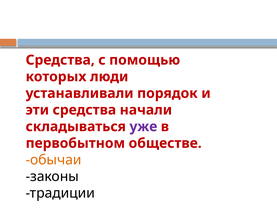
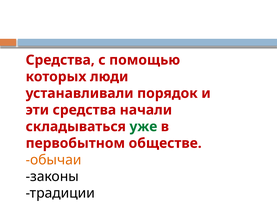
уже colour: purple -> green
